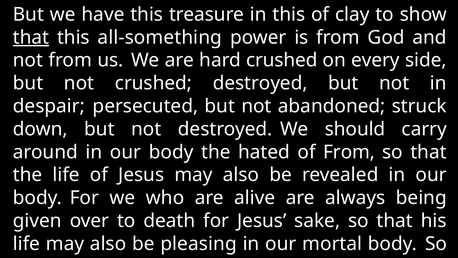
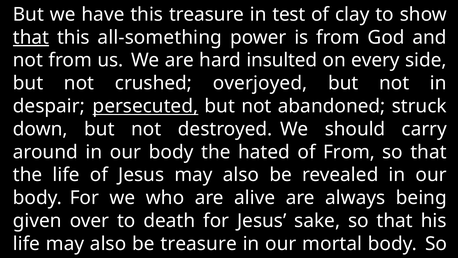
in this: this -> test
hard crushed: crushed -> insulted
crushed destroyed: destroyed -> overjoyed
persecuted underline: none -> present
be pleasing: pleasing -> treasure
